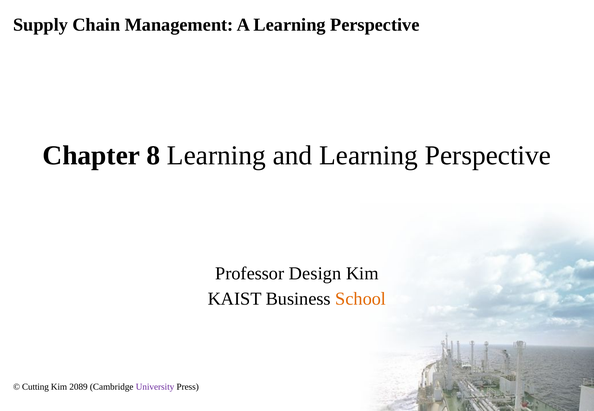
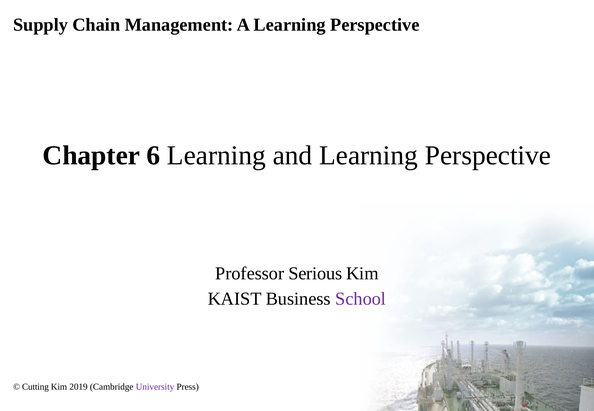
8: 8 -> 6
Design: Design -> Serious
School colour: orange -> purple
2089: 2089 -> 2019
